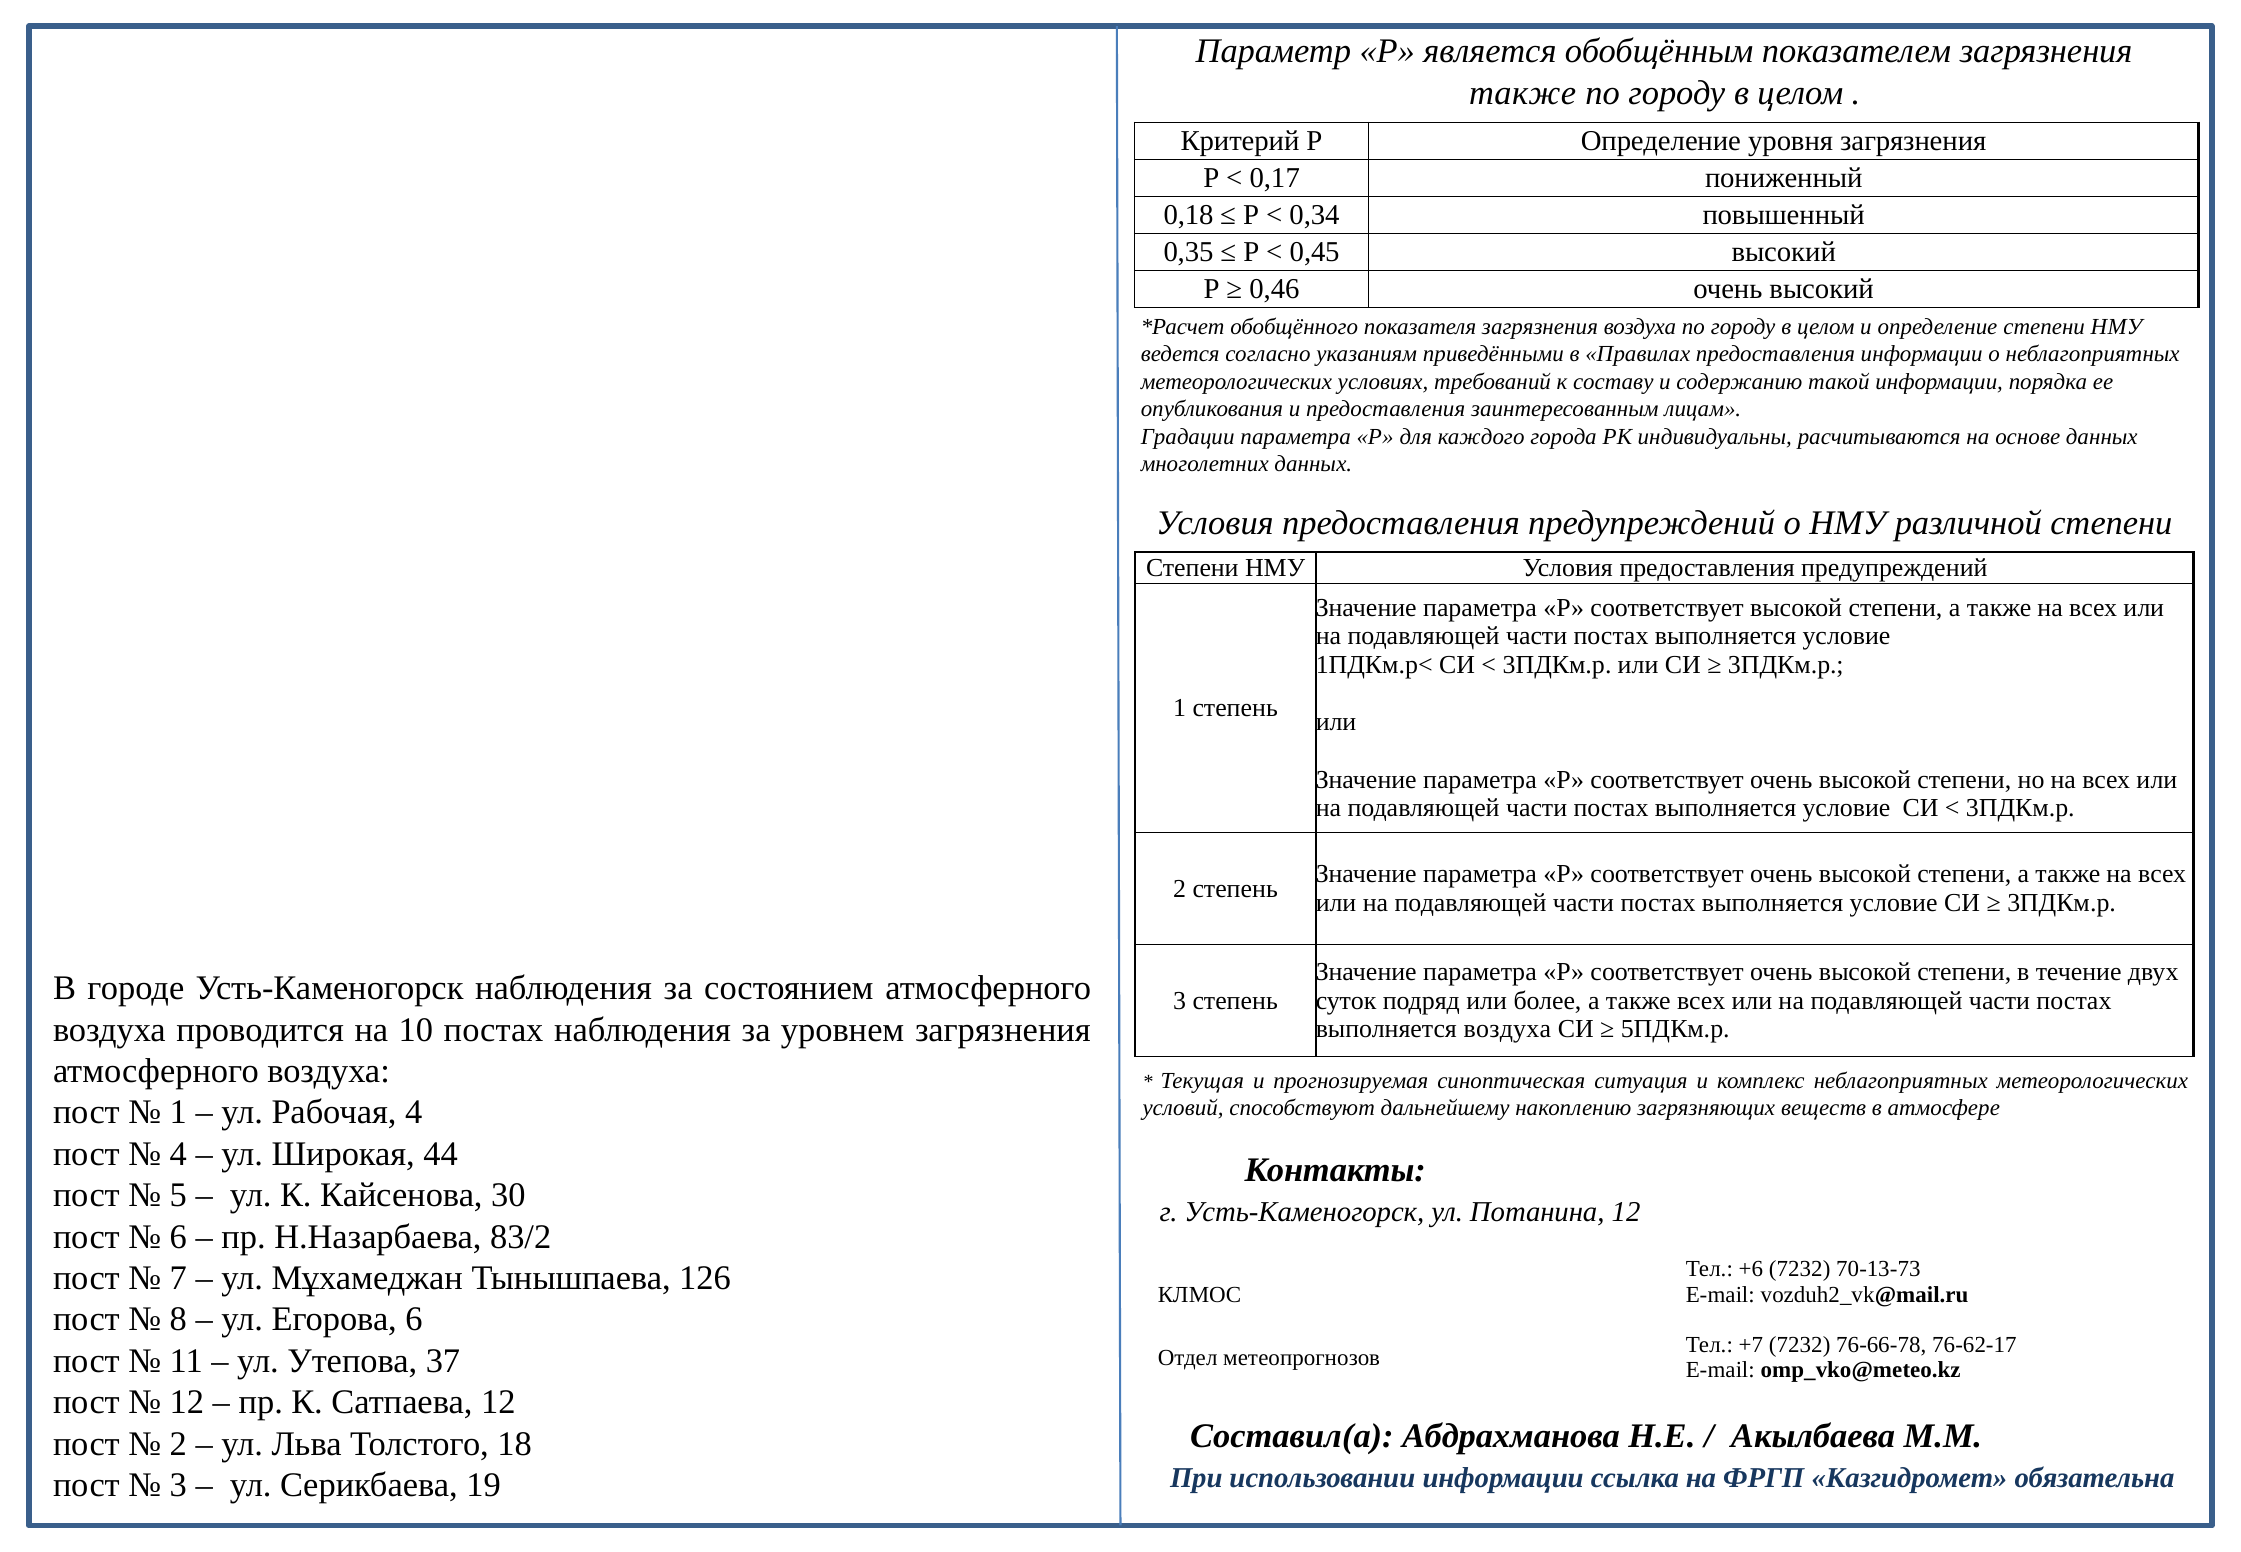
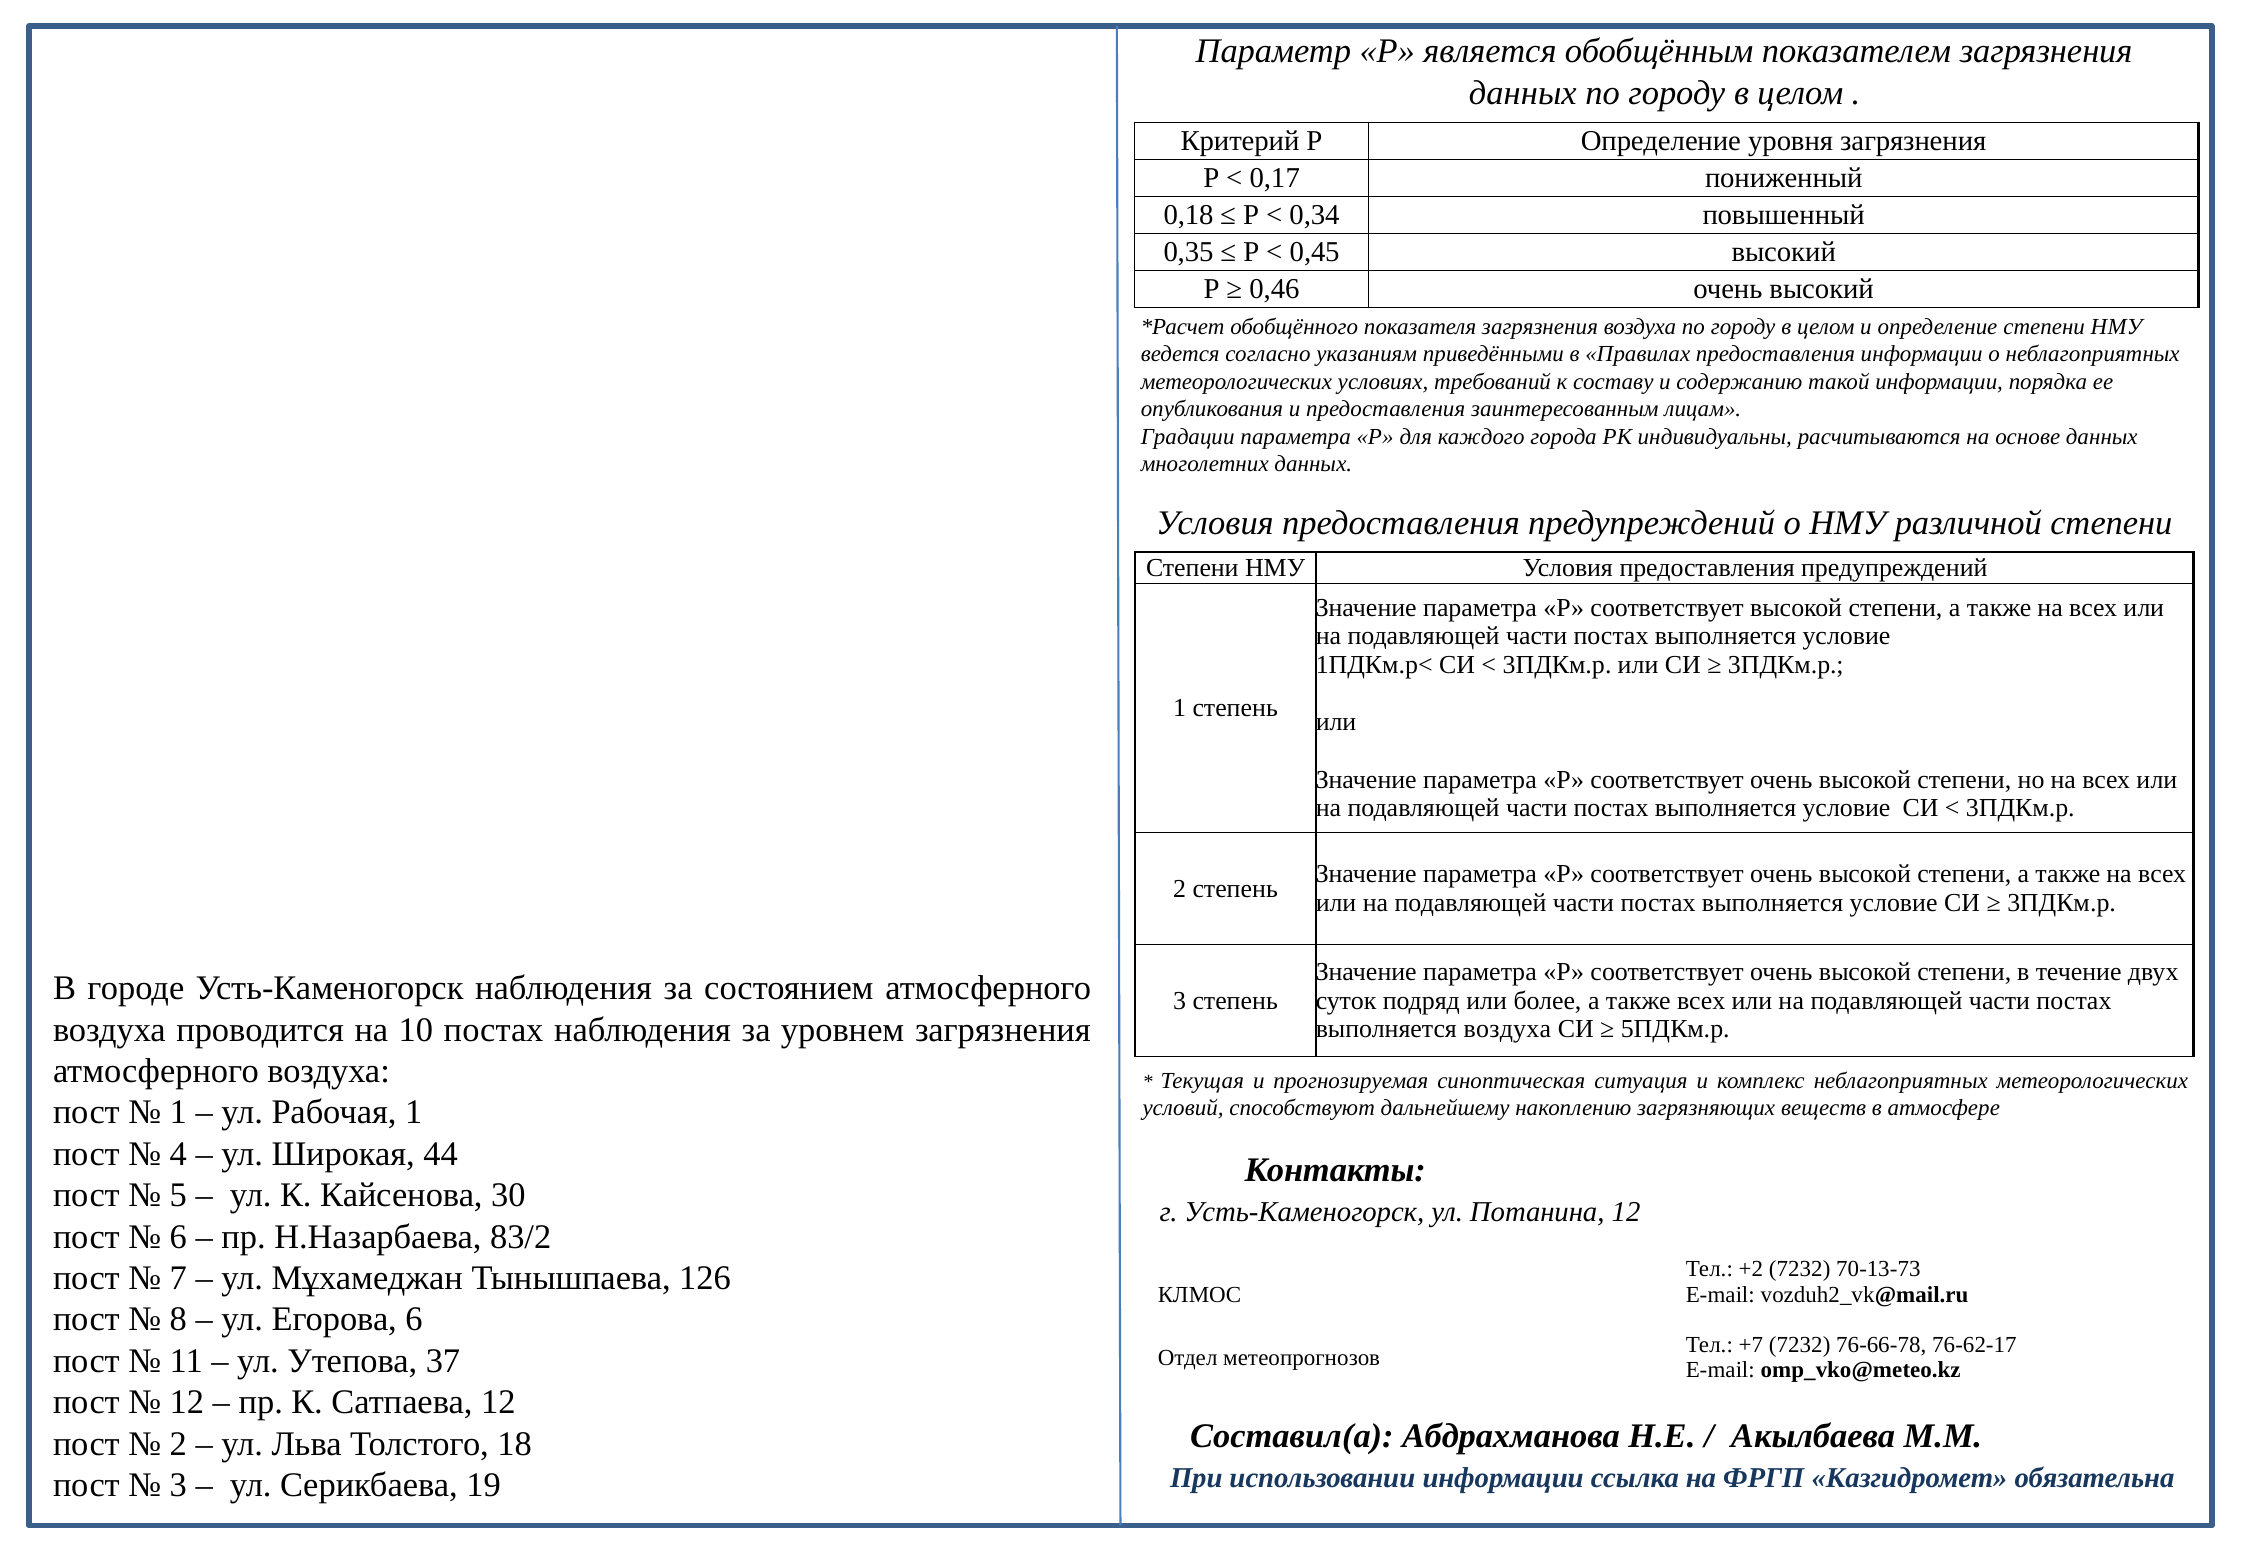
также at (1523, 93): также -> данных
Рабочая 4: 4 -> 1
+6: +6 -> +2
